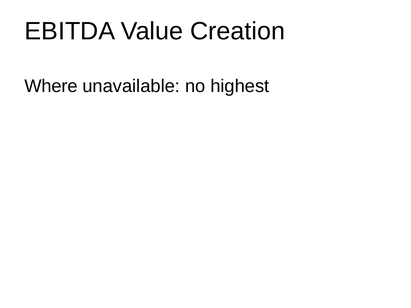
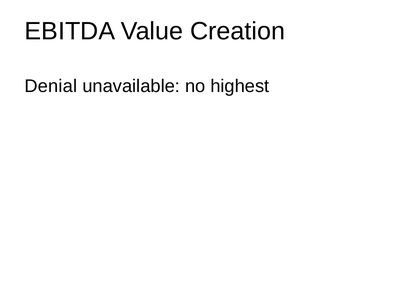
Where: Where -> Denial
